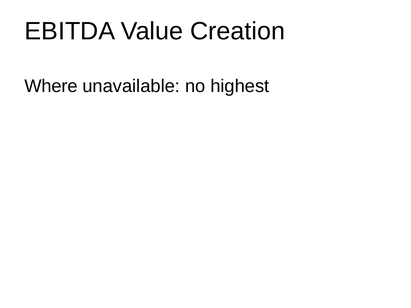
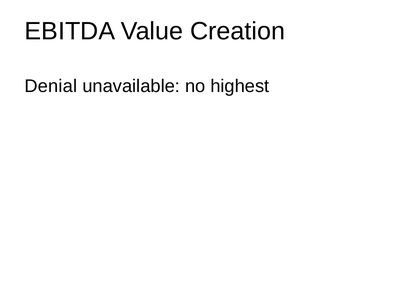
Where: Where -> Denial
